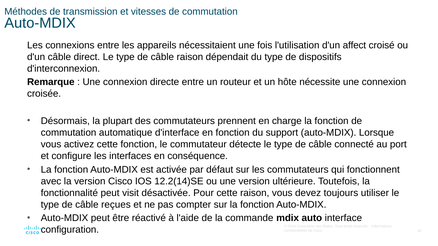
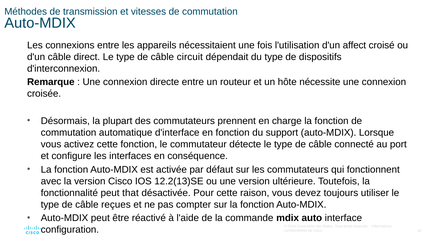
câble raison: raison -> circuit
12.2(14)SE: 12.2(14)SE -> 12.2(13)SE
visit: visit -> that
